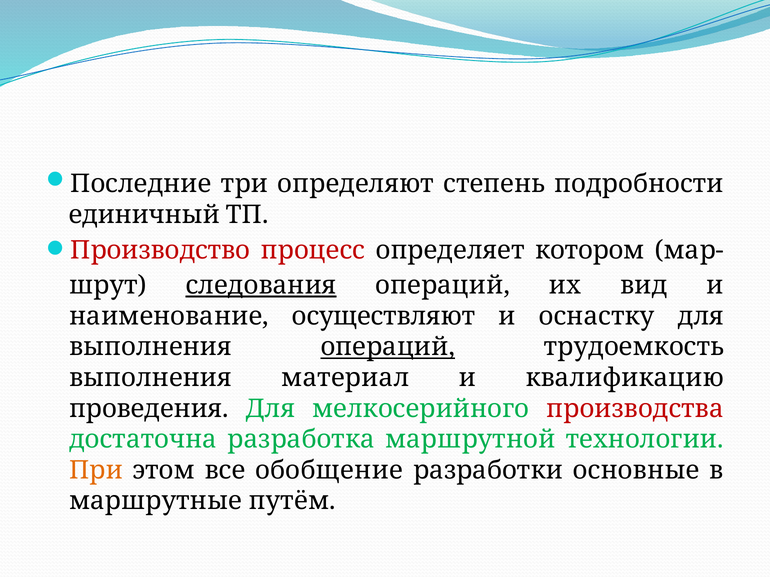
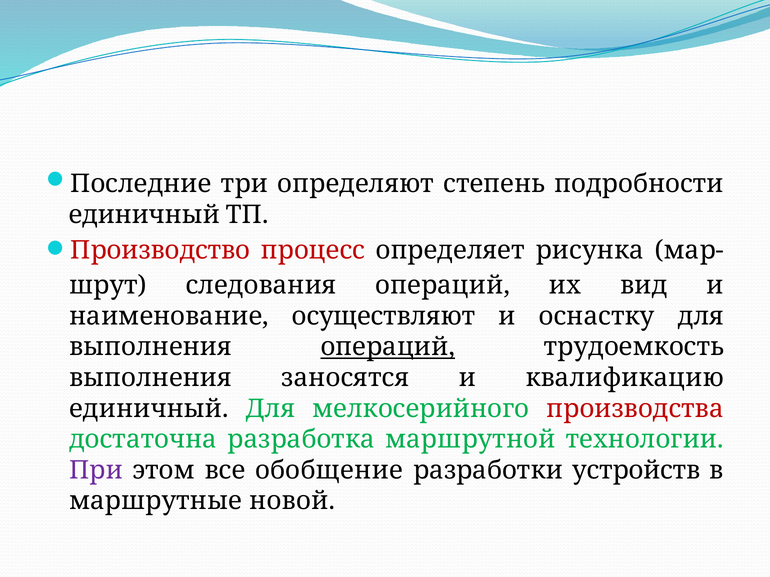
котором: котором -> рисунка
следования underline: present -> none
материал: материал -> заносятся
проведения at (149, 409): проведения -> единичный
При colour: orange -> purple
основные: основные -> устройств
путём: путём -> новой
